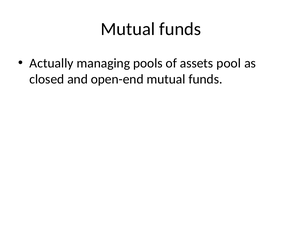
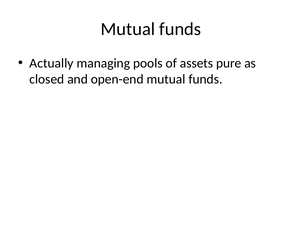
pool: pool -> pure
